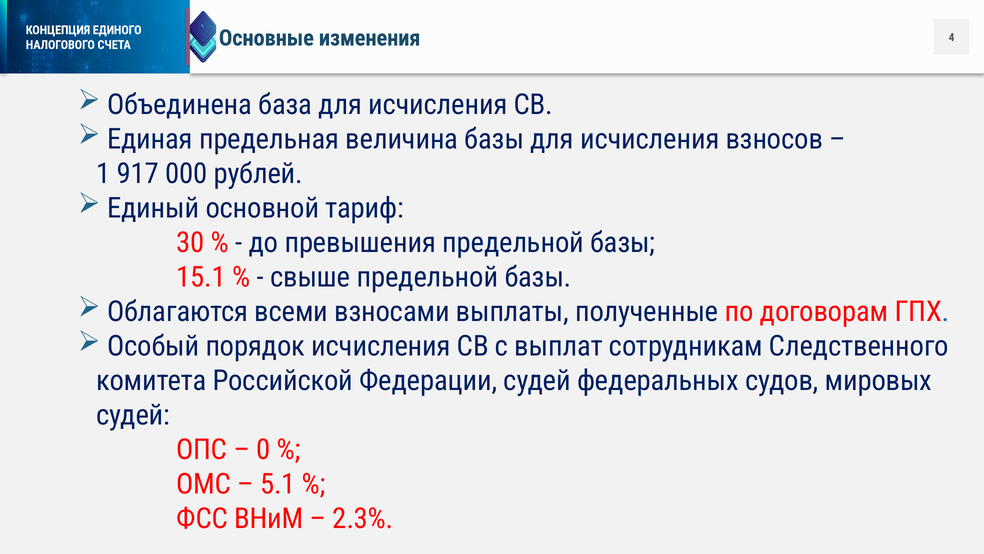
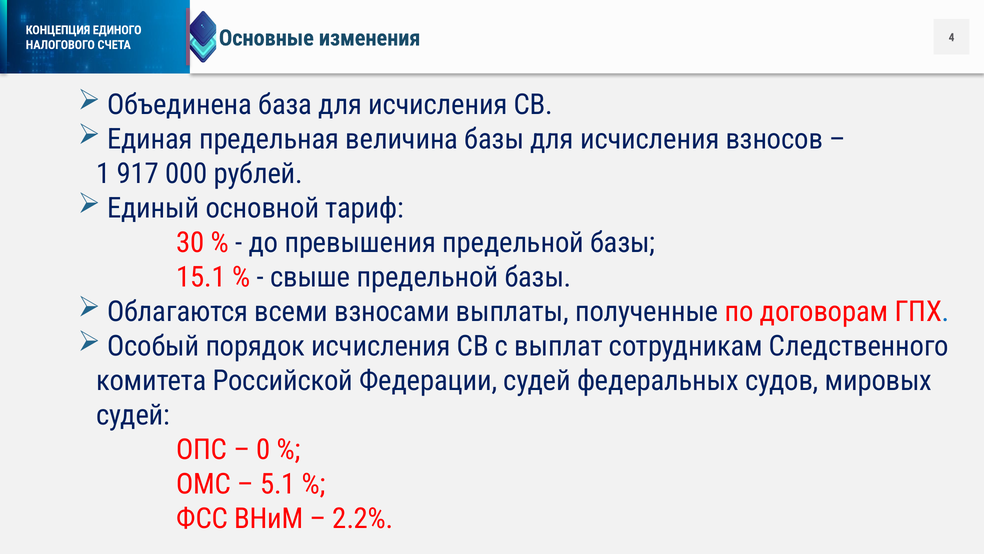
2.3%: 2.3% -> 2.2%
